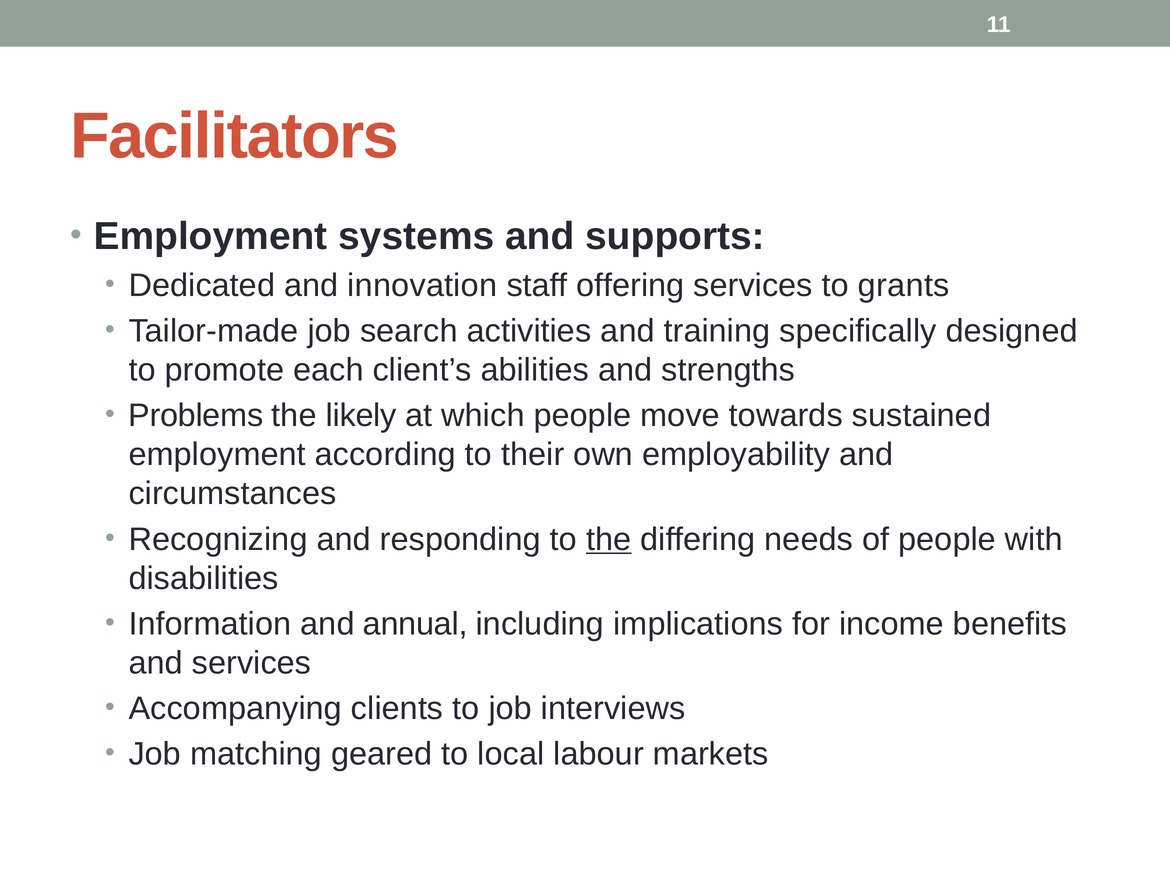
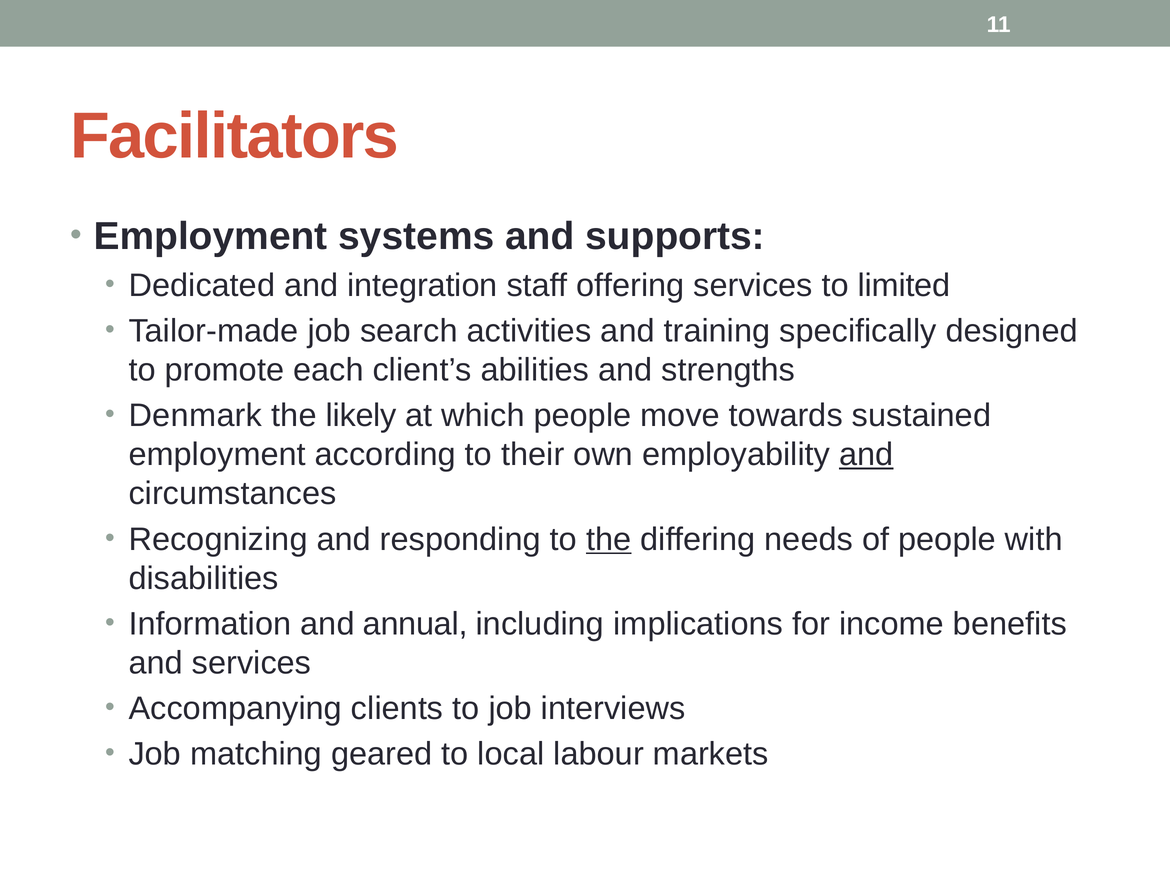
innovation: innovation -> integration
grants: grants -> limited
Problems: Problems -> Denmark
and at (866, 455) underline: none -> present
